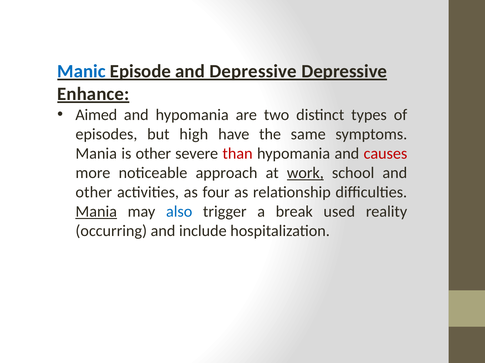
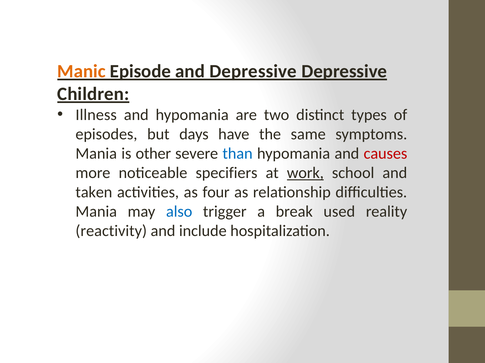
Manic colour: blue -> orange
Enhance: Enhance -> Children
Aimed: Aimed -> Illness
high: high -> days
than colour: red -> blue
approach: approach -> specifiers
other at (94, 193): other -> taken
Mania at (96, 212) underline: present -> none
occurring: occurring -> reactivity
